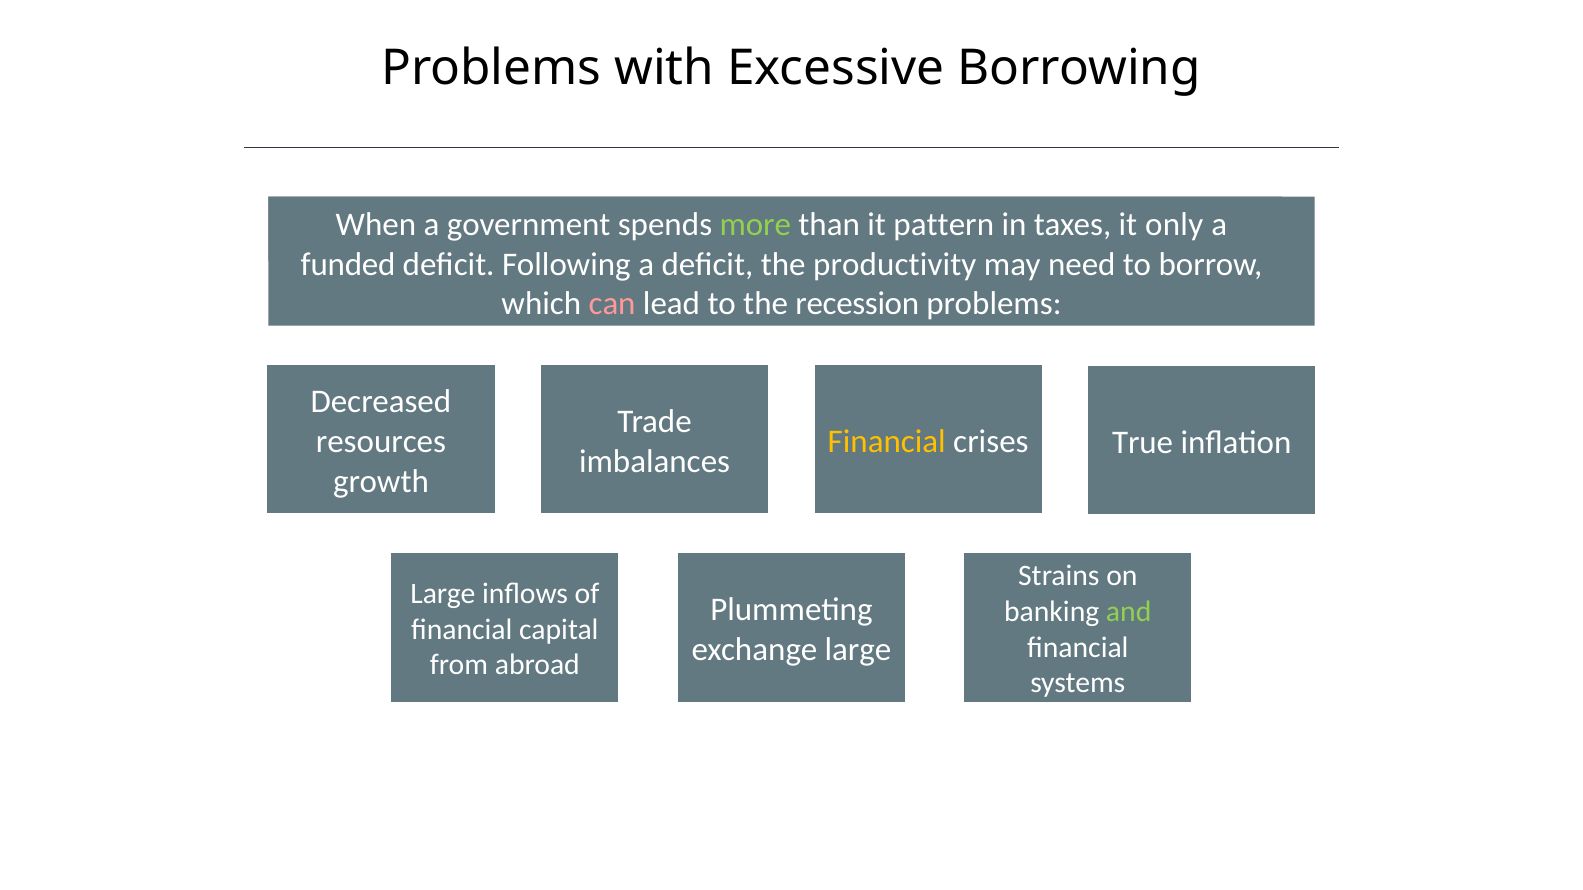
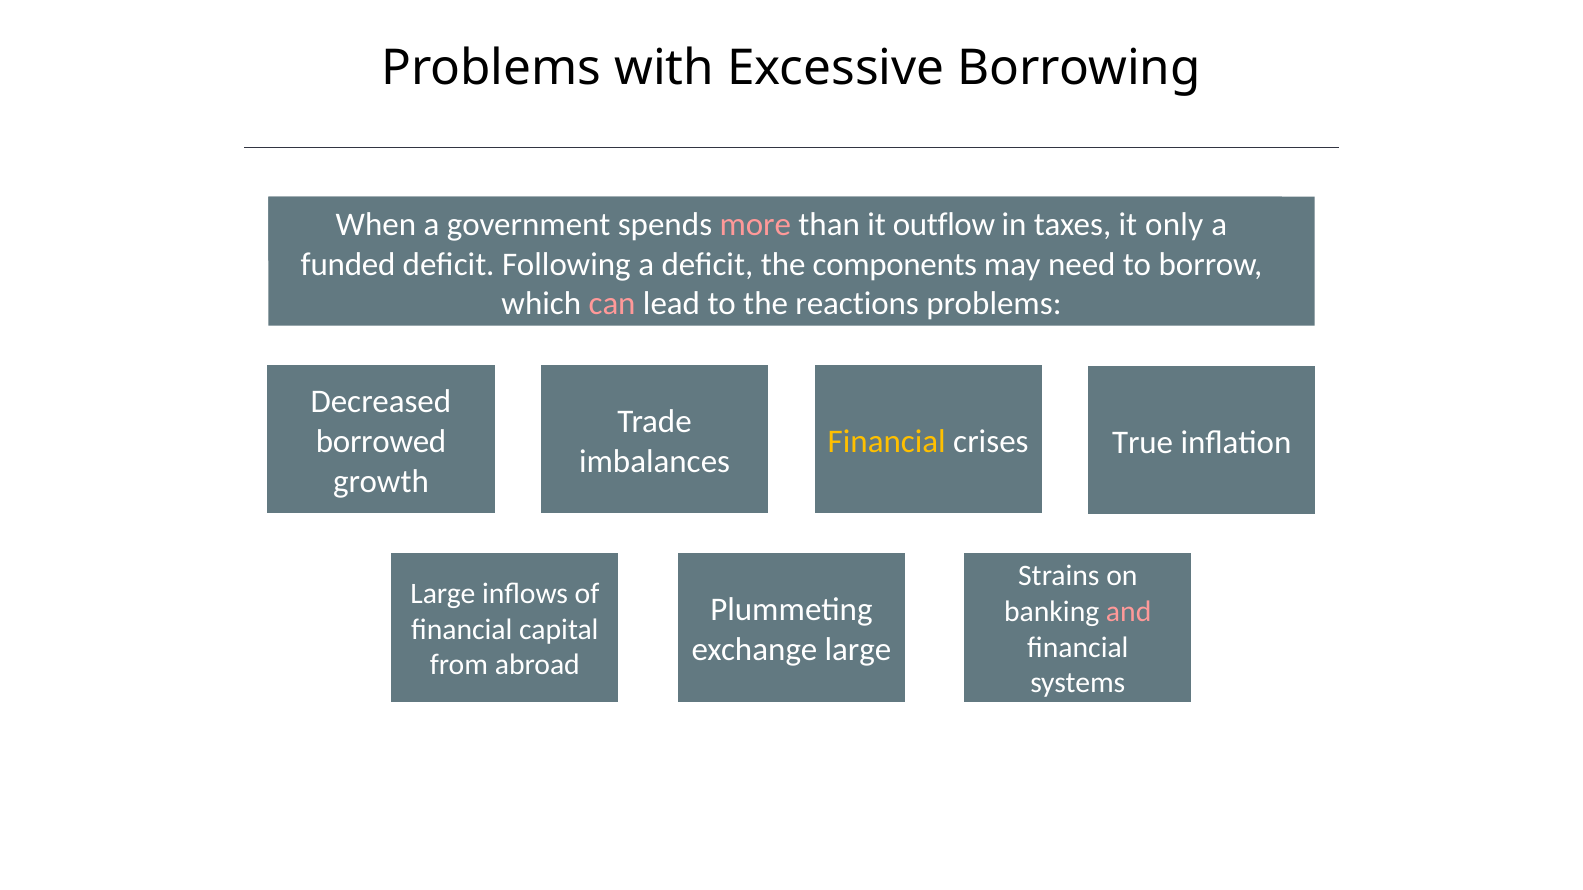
more colour: light green -> pink
pattern: pattern -> outflow
productivity: productivity -> components
recession: recession -> reactions
resources: resources -> borrowed
and at (1129, 612) colour: light green -> pink
